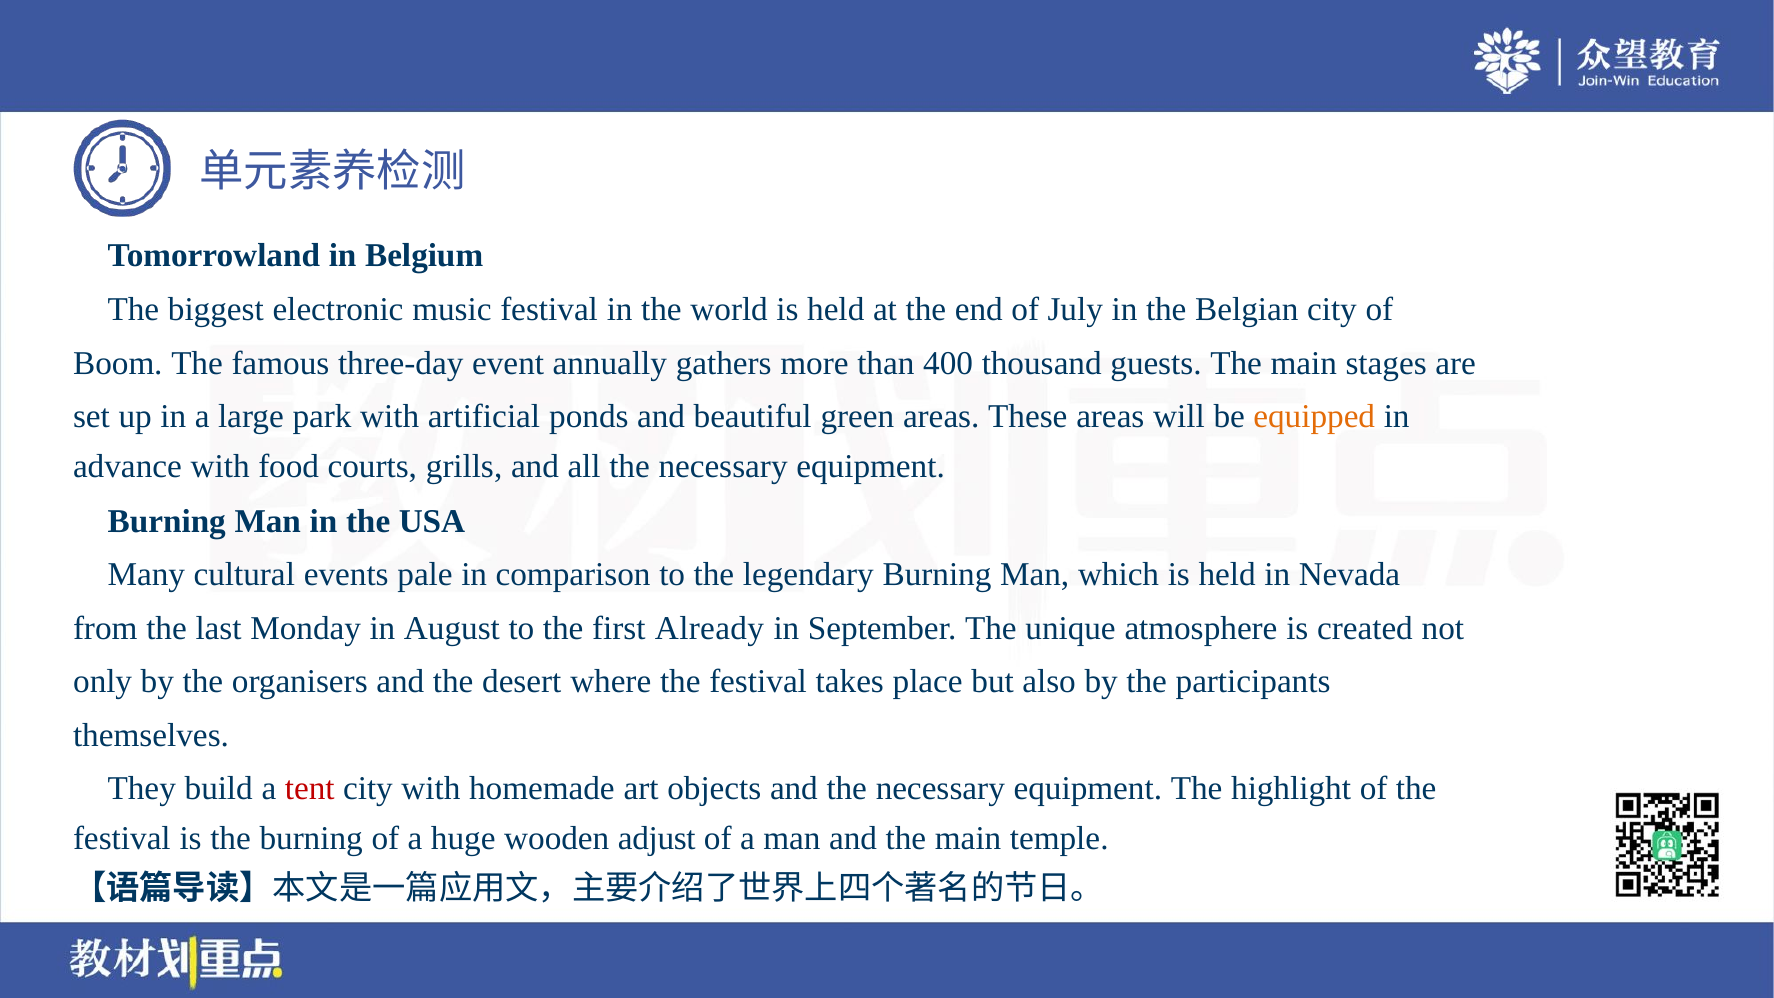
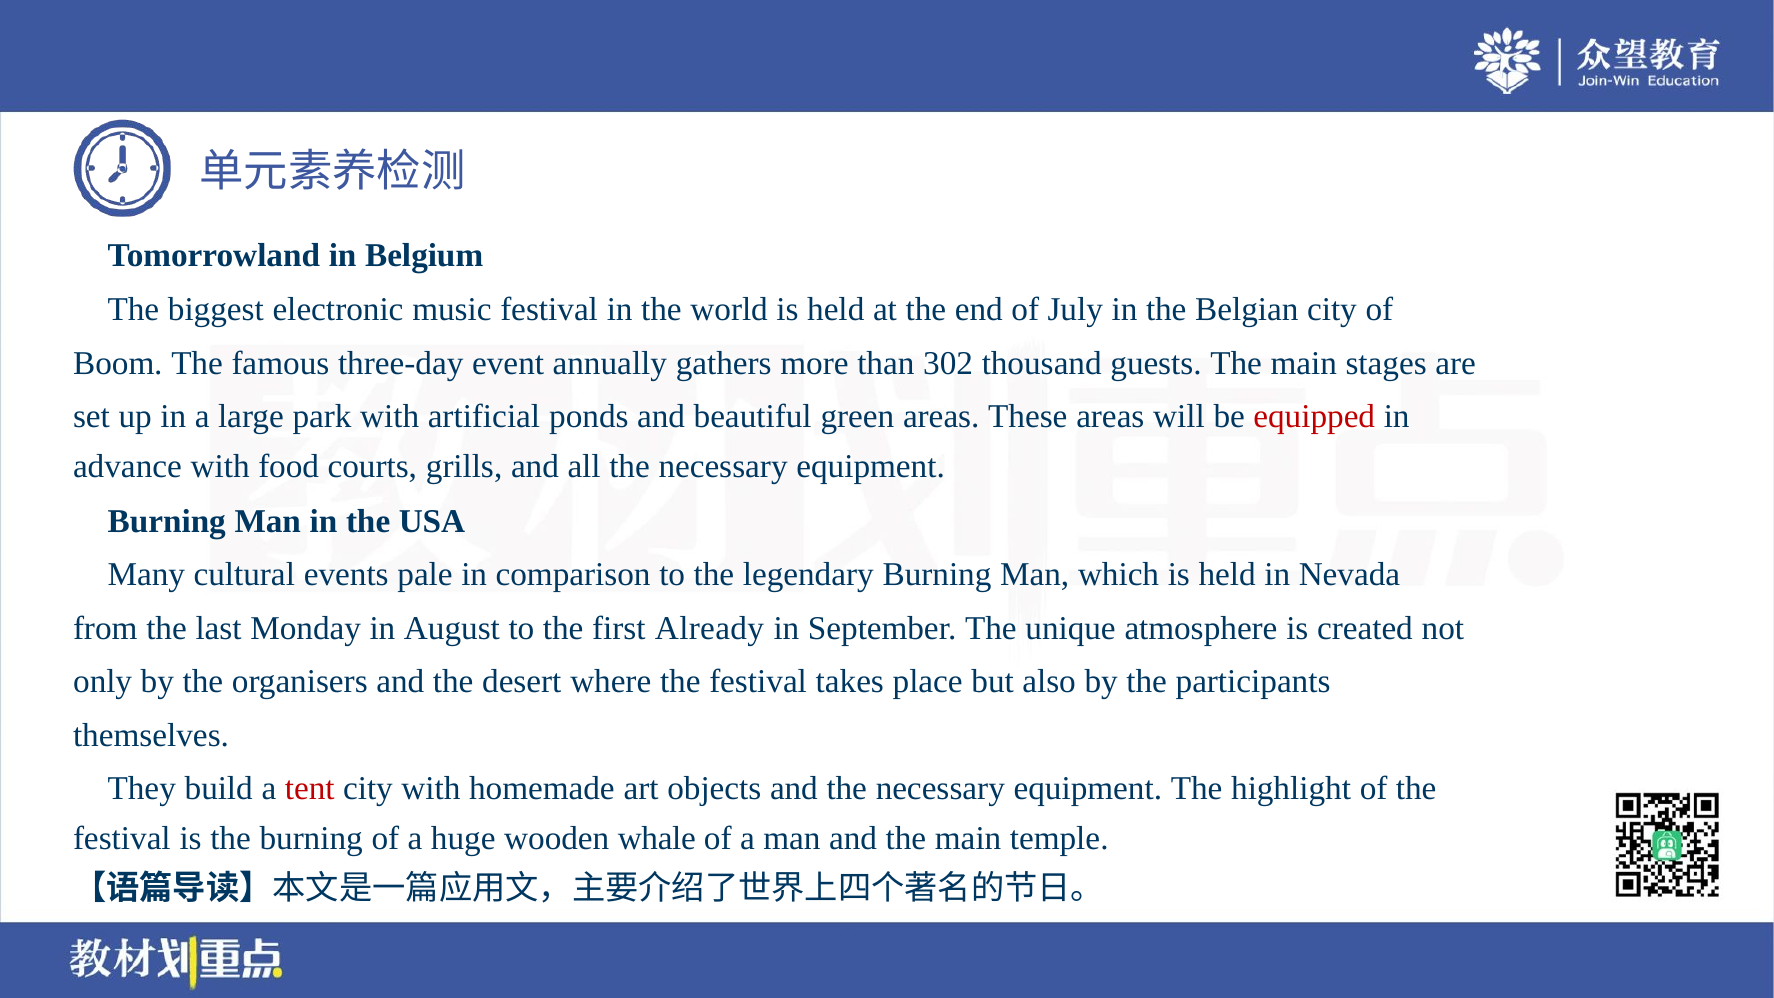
400: 400 -> 302
equipped colour: orange -> red
adjust: adjust -> whale
